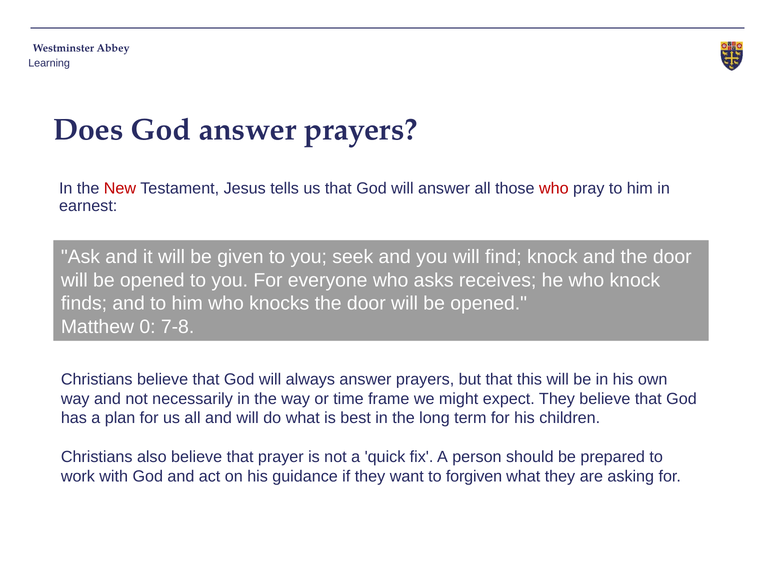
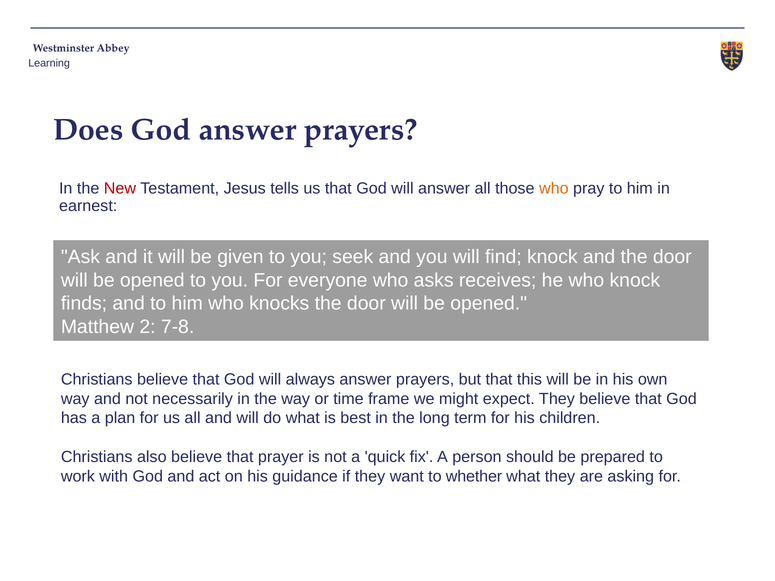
who at (554, 188) colour: red -> orange
0: 0 -> 2
forgiven: forgiven -> whether
